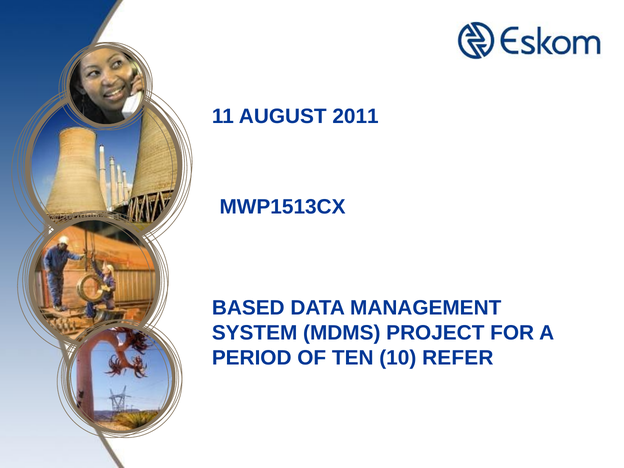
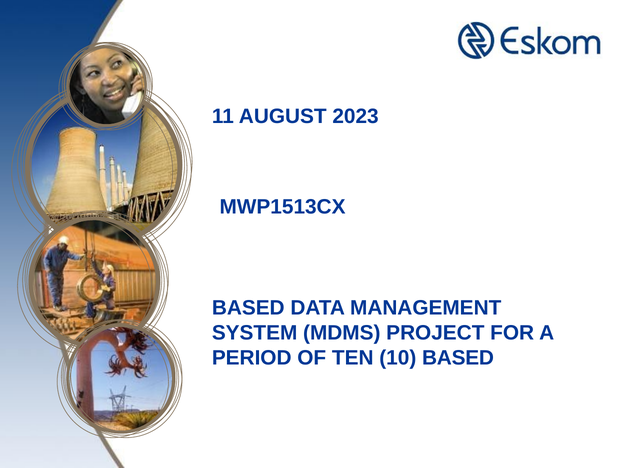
2011: 2011 -> 2023
10 REFER: REFER -> BASED
